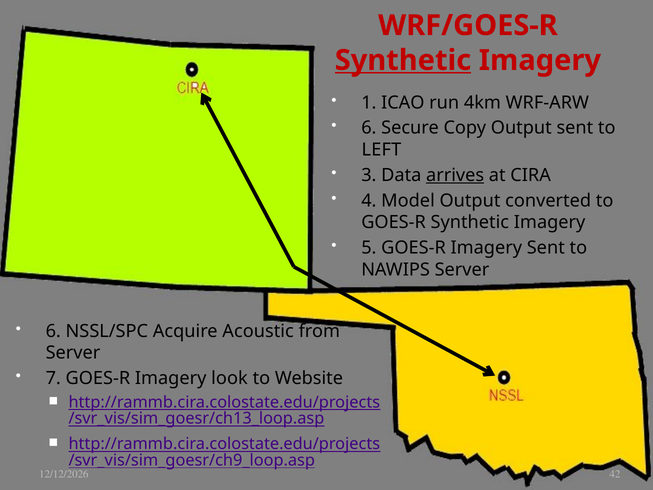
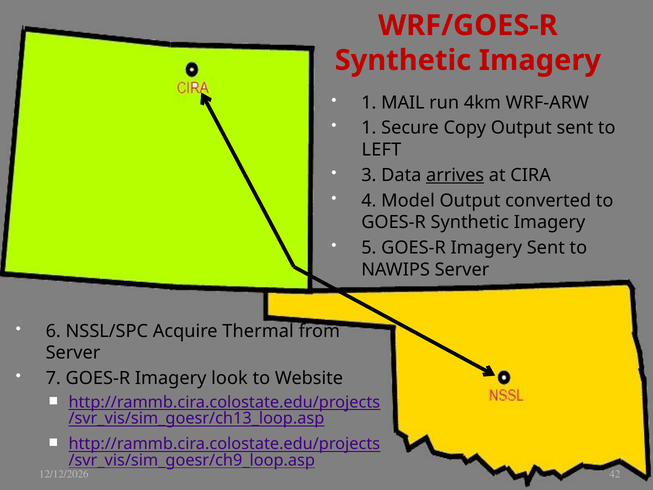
Synthetic at (403, 60) underline: present -> none
ICAO: ICAO -> MAIL
6 at (369, 128): 6 -> 1
Acoustic: Acoustic -> Thermal
